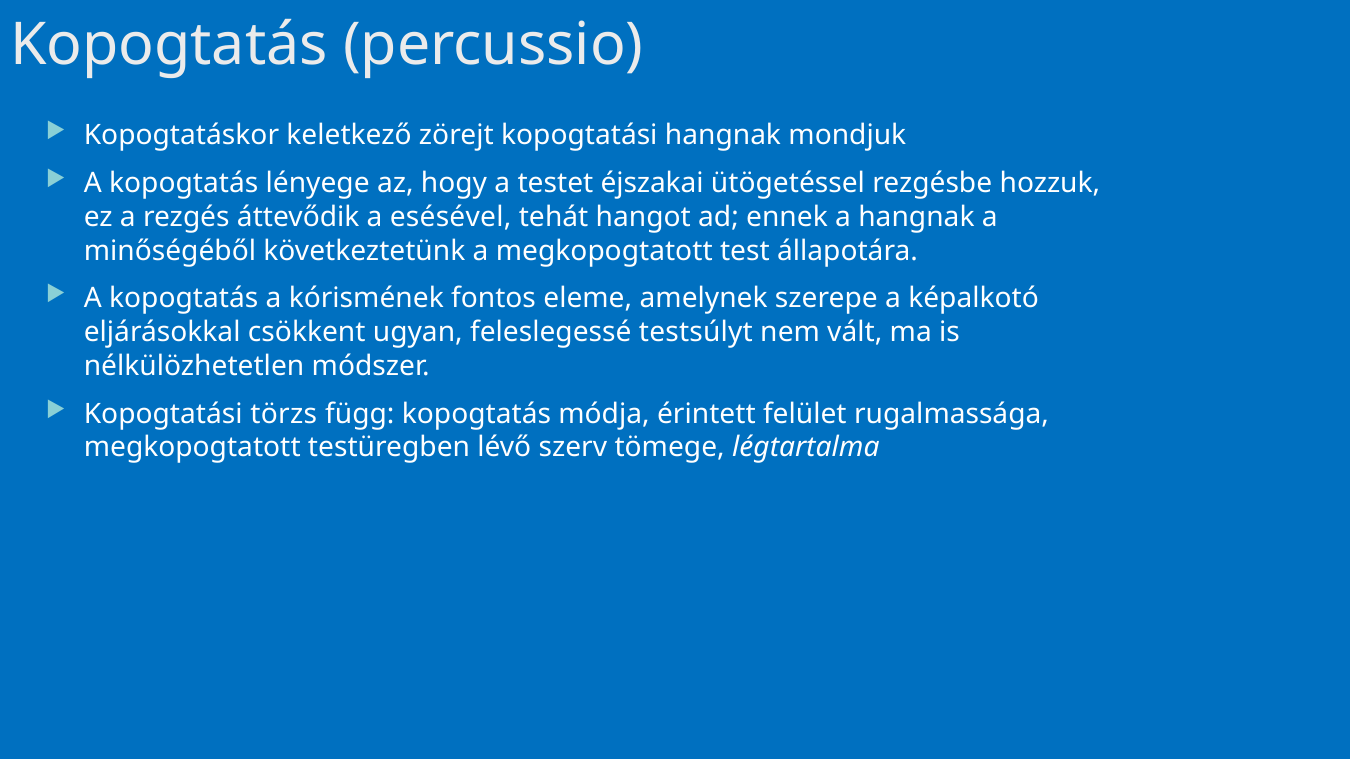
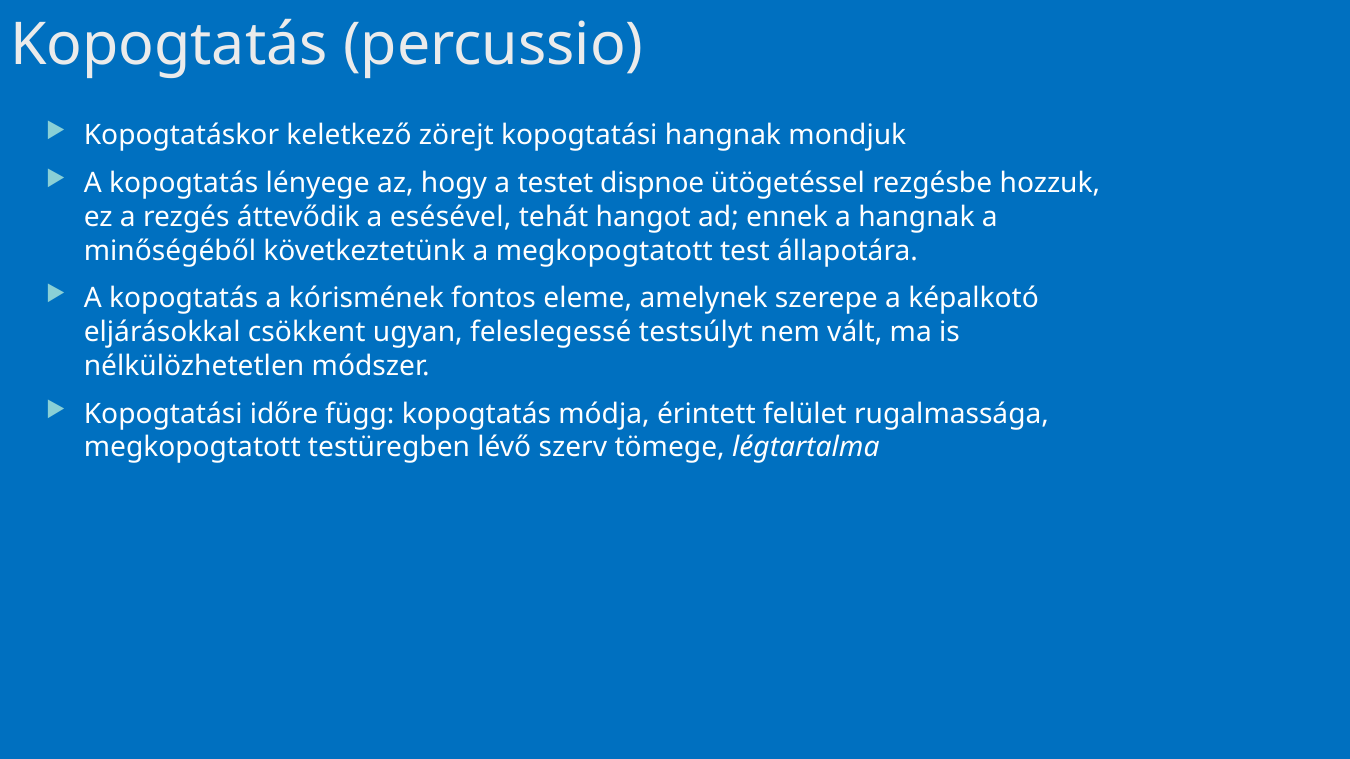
éjszakai: éjszakai -> dispnoe
törzs: törzs -> időre
